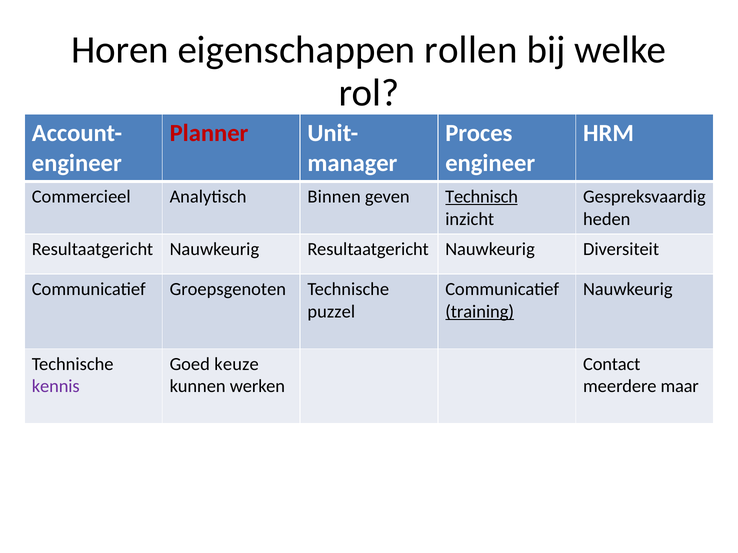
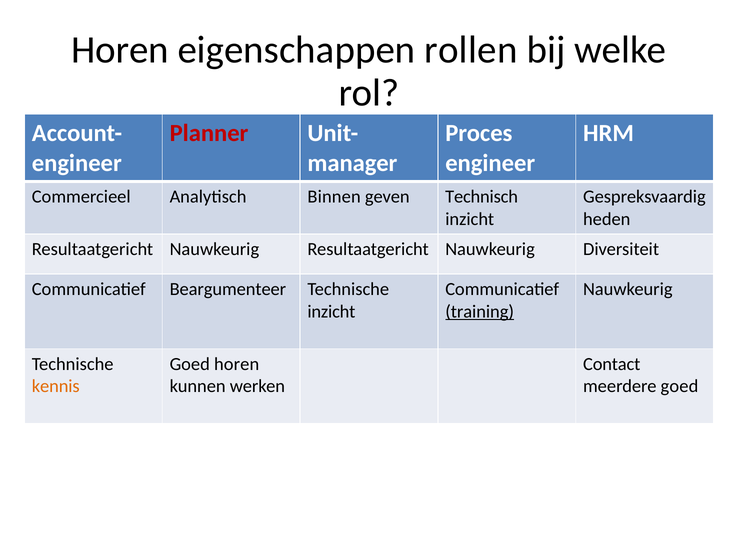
Technisch underline: present -> none
Groepsgenoten: Groepsgenoten -> Beargumenteer
puzzel at (331, 312): puzzel -> inzicht
Goed keuze: keuze -> horen
kennis colour: purple -> orange
meerdere maar: maar -> goed
